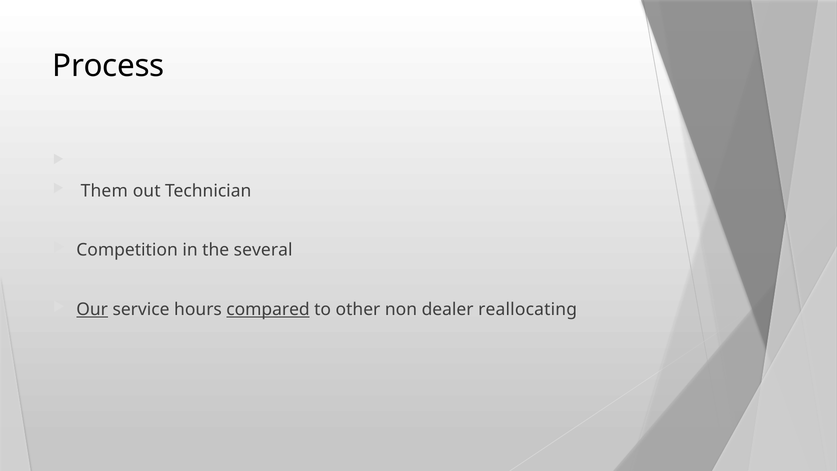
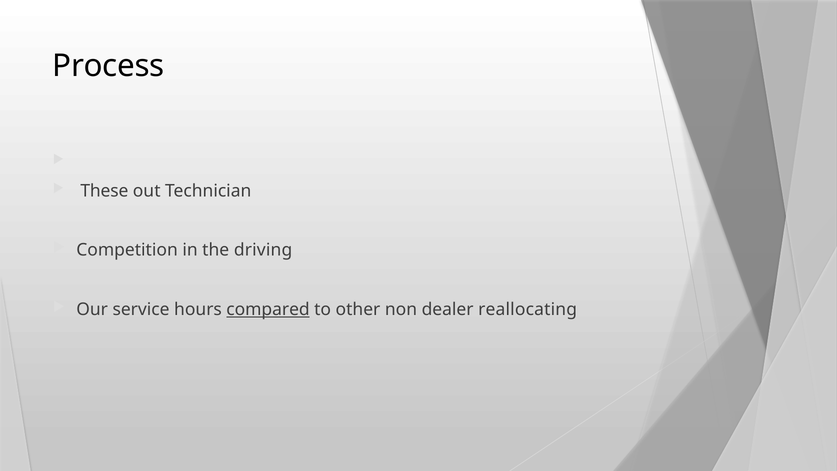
Them: Them -> These
several: several -> driving
Our underline: present -> none
